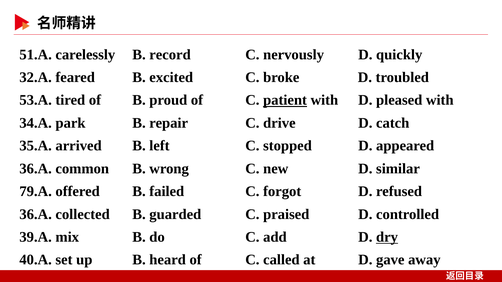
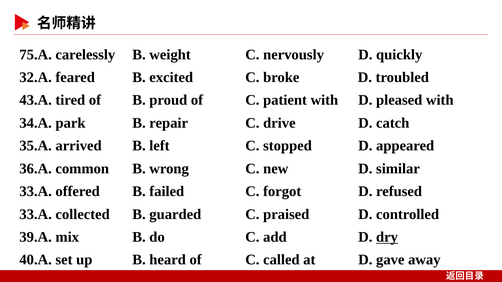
51.A: 51.A -> 75.A
record: record -> weight
53.A: 53.A -> 43.A
patient underline: present -> none
79.A at (36, 192): 79.A -> 33.A
36.A at (36, 214): 36.A -> 33.A
